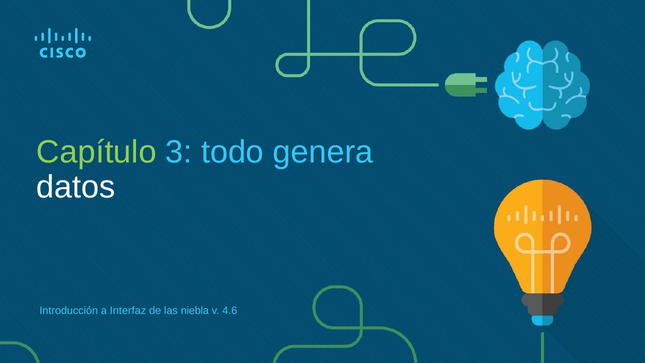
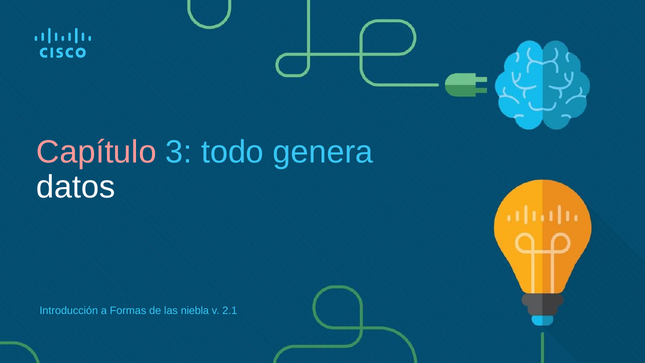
Capítulo colour: light green -> pink
Interfaz: Interfaz -> Formas
4.6: 4.6 -> 2.1
